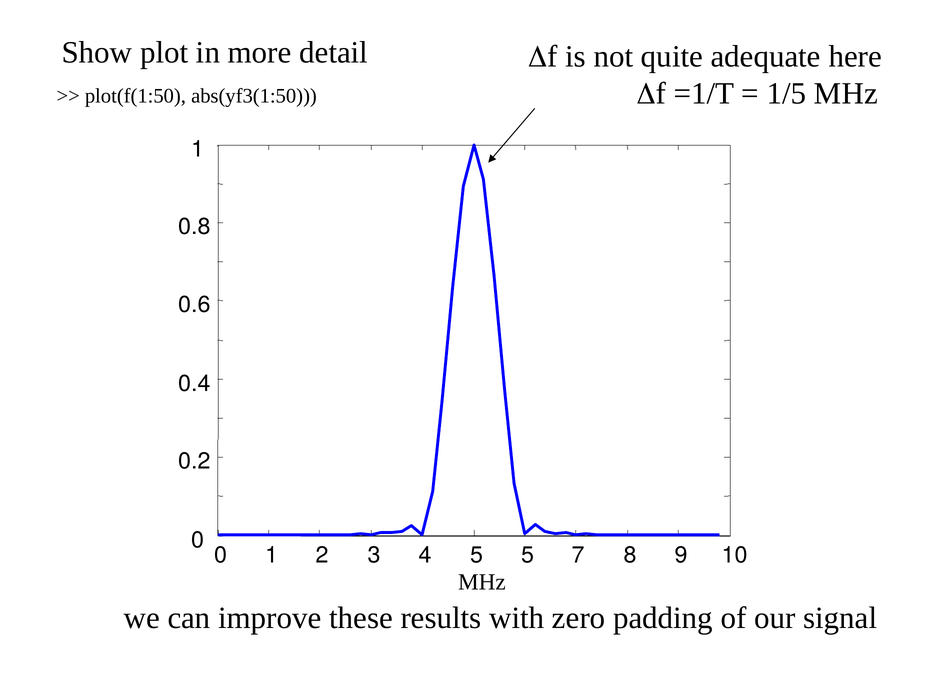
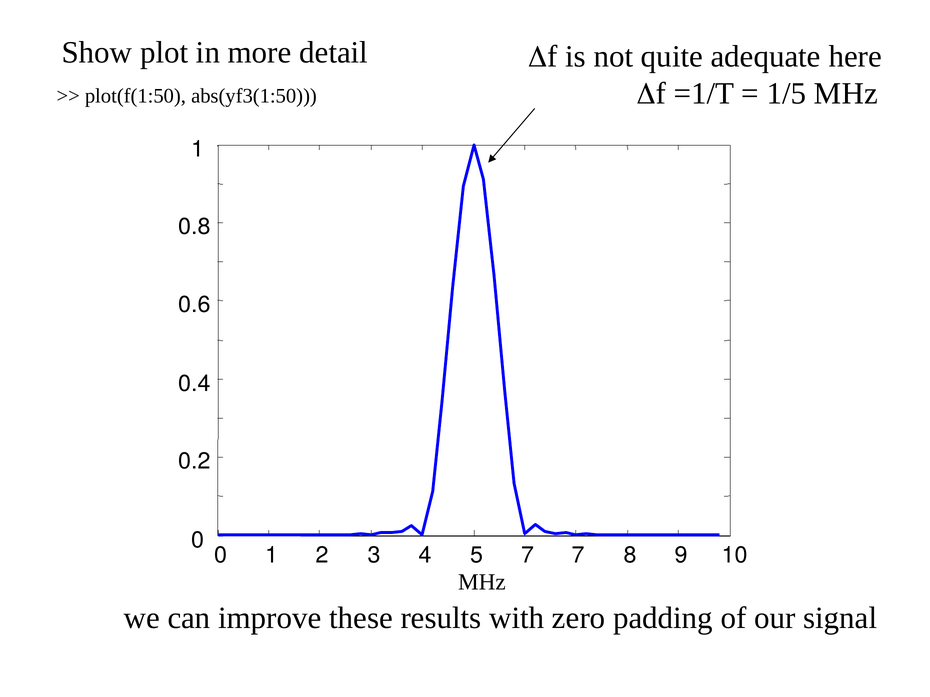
5 5: 5 -> 7
